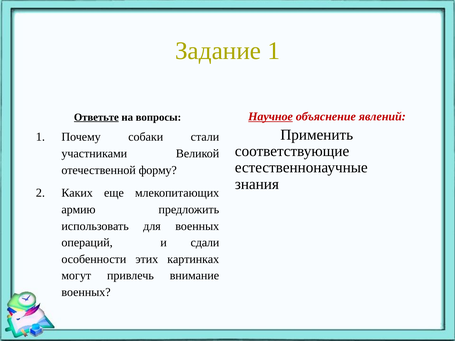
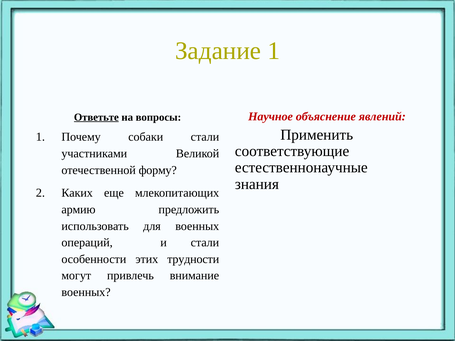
Научное underline: present -> none
и сдали: сдали -> стали
картинках: картинках -> трудности
